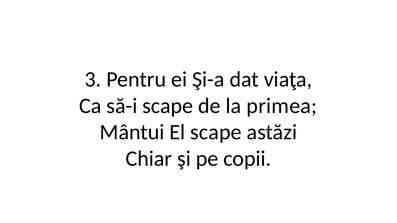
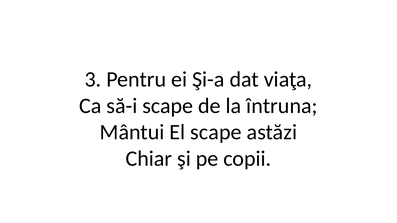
primea: primea -> întruna
